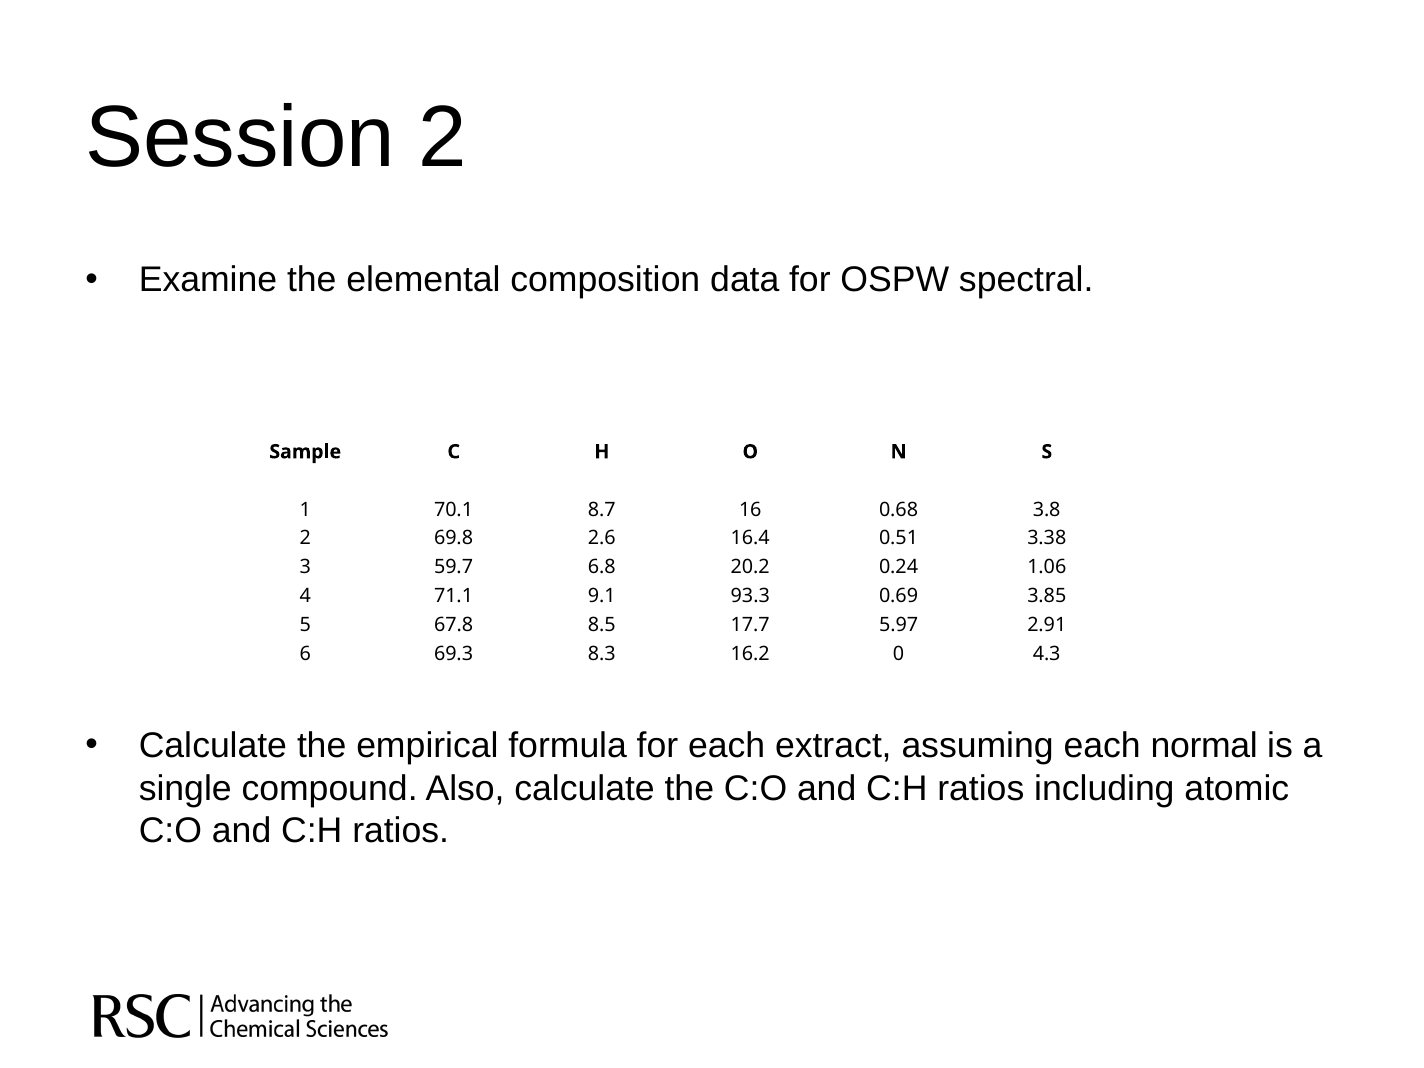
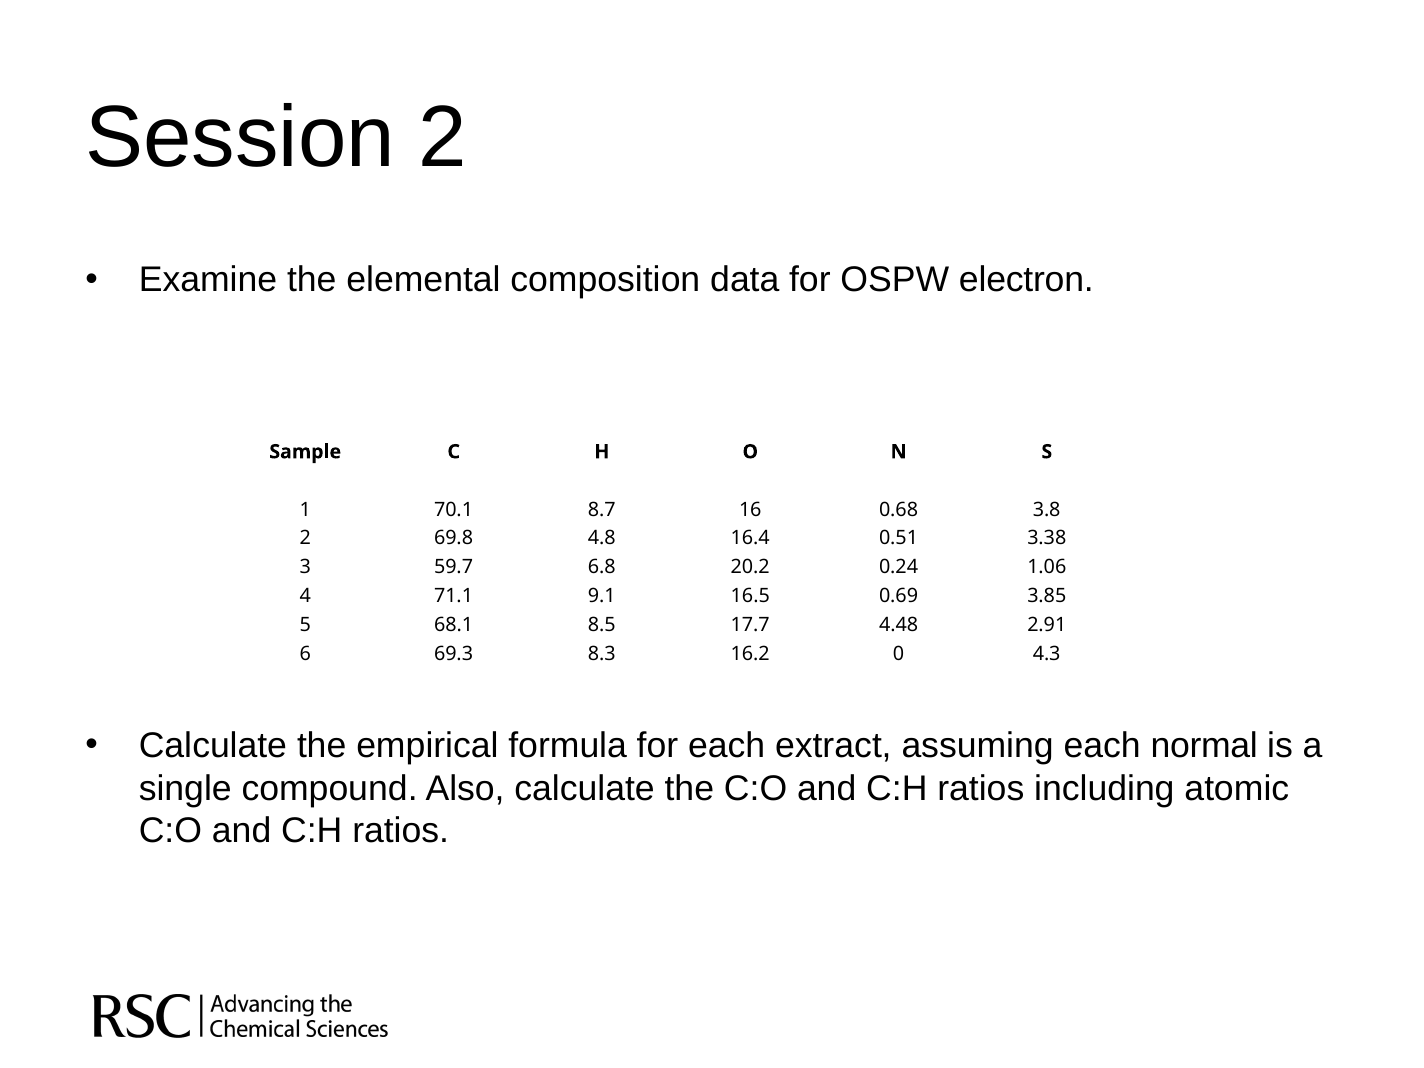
spectral: spectral -> electron
2.6: 2.6 -> 4.8
93.3: 93.3 -> 16.5
67.8: 67.8 -> 68.1
5.97: 5.97 -> 4.48
